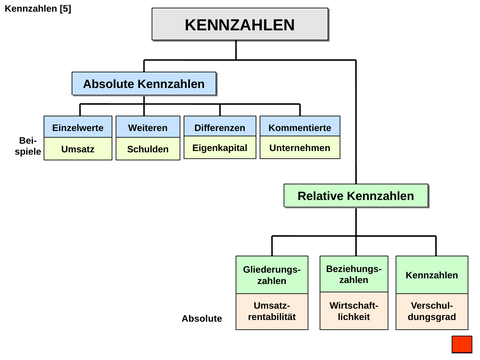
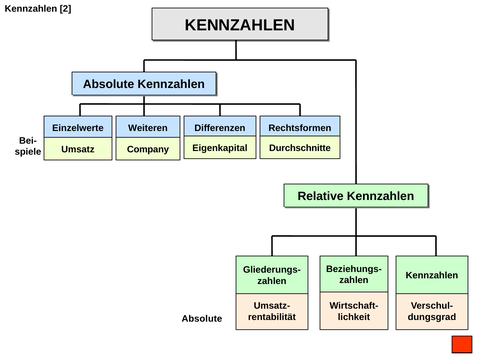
5: 5 -> 2
Kommentierte: Kommentierte -> Rechtsformen
Schulden: Schulden -> Company
Unternehmen: Unternehmen -> Durchschnitte
